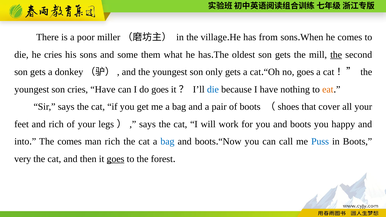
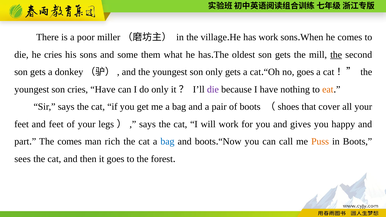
has from: from -> work
do goes: goes -> only
die at (213, 89) colour: blue -> purple
and rich: rich -> feet
you and boots: boots -> gives
into: into -> part
Puss colour: blue -> orange
very: very -> sees
goes at (116, 159) underline: present -> none
